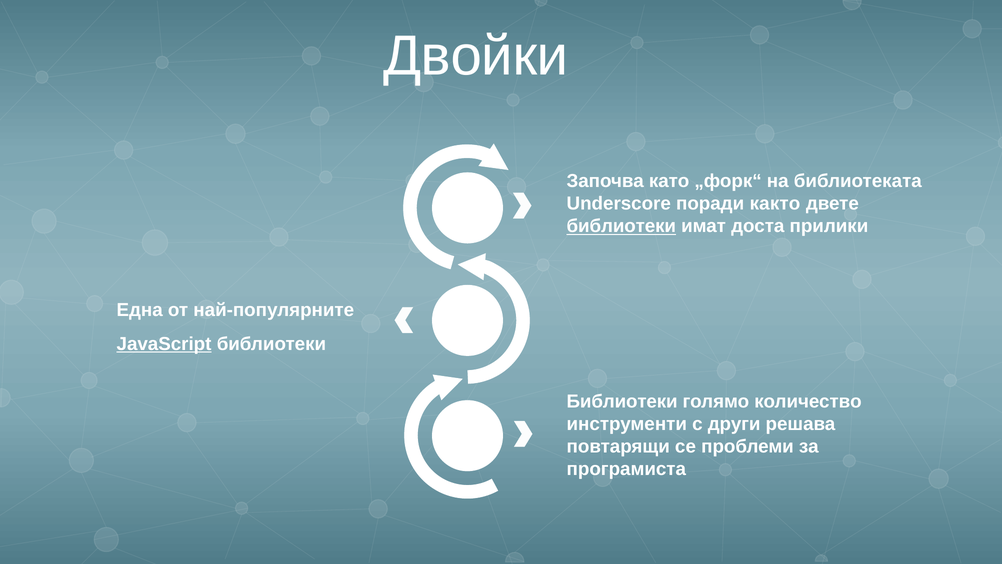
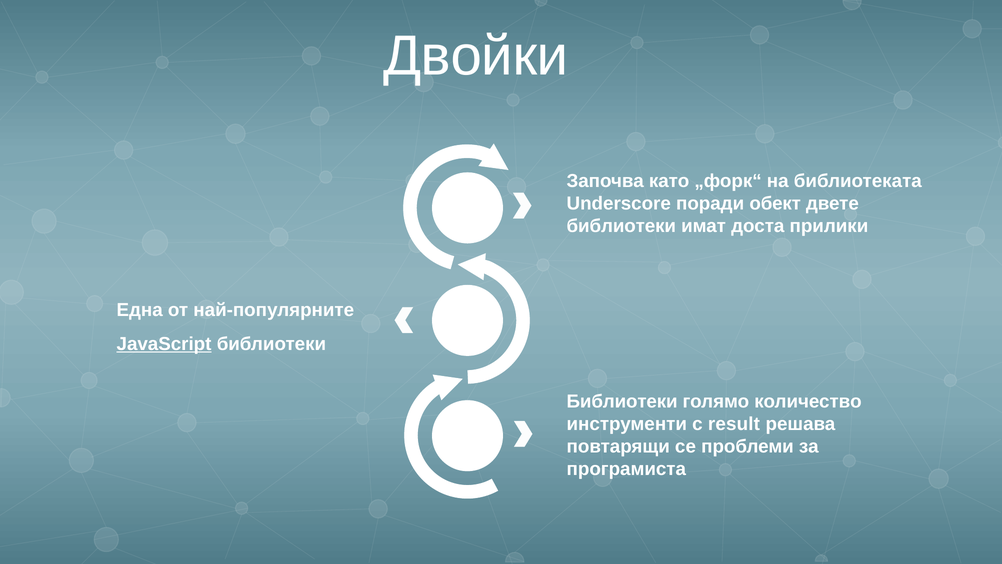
както: както -> обект
библиотеки at (621, 226) underline: present -> none
други: други -> result
